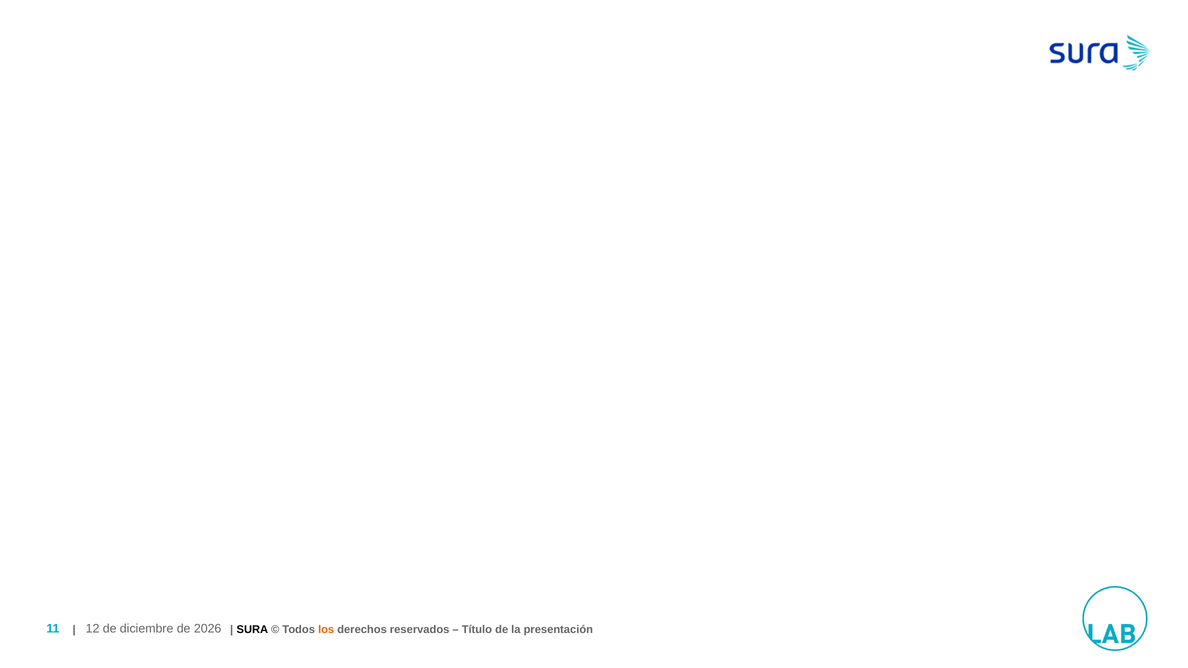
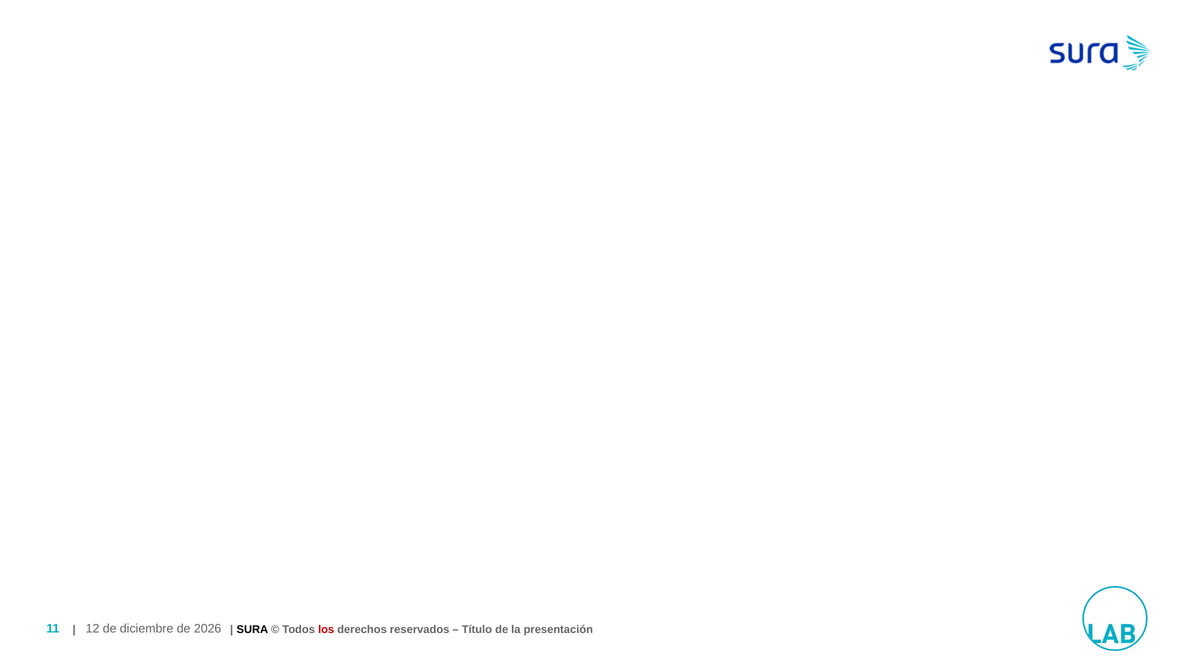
los colour: orange -> red
